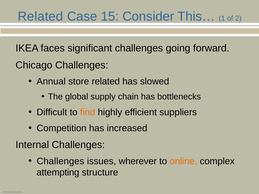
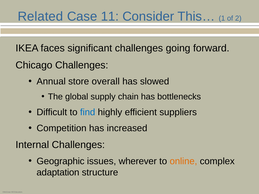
15: 15 -> 11
store related: related -> overall
find colour: orange -> blue
Challenges at (60, 161): Challenges -> Geographic
attempting: attempting -> adaptation
